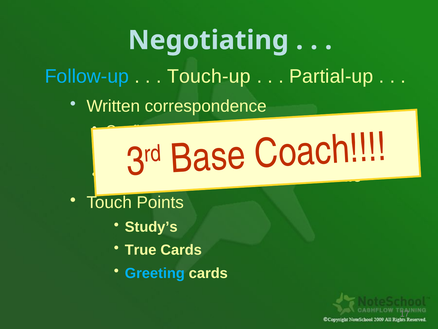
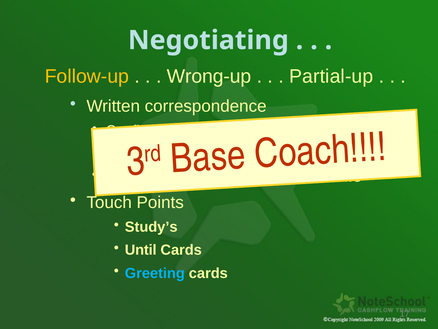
Follow-up colour: light blue -> yellow
Touch-up: Touch-up -> Wrong-up
True: True -> Until
